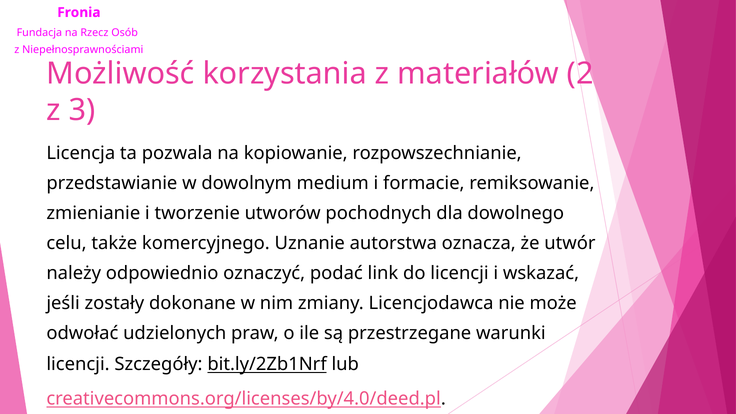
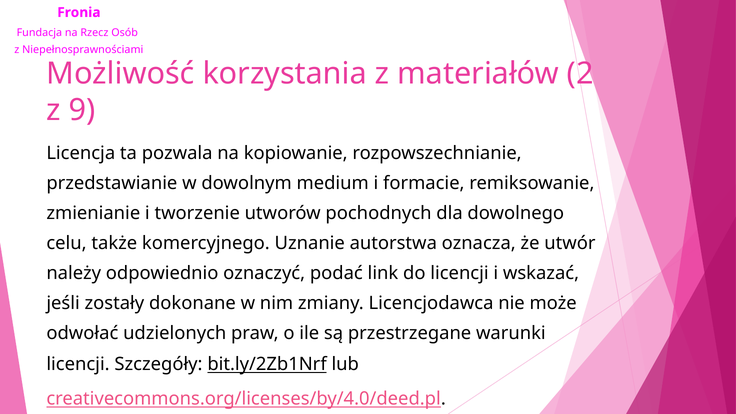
3: 3 -> 9
